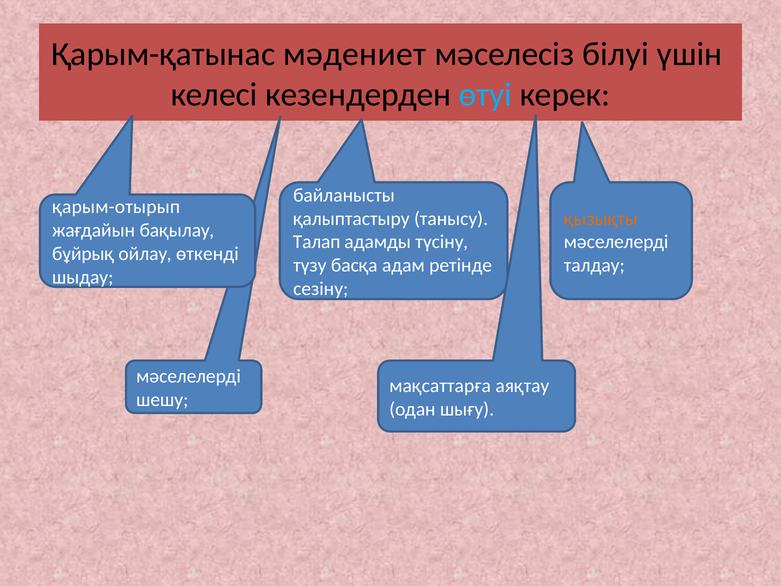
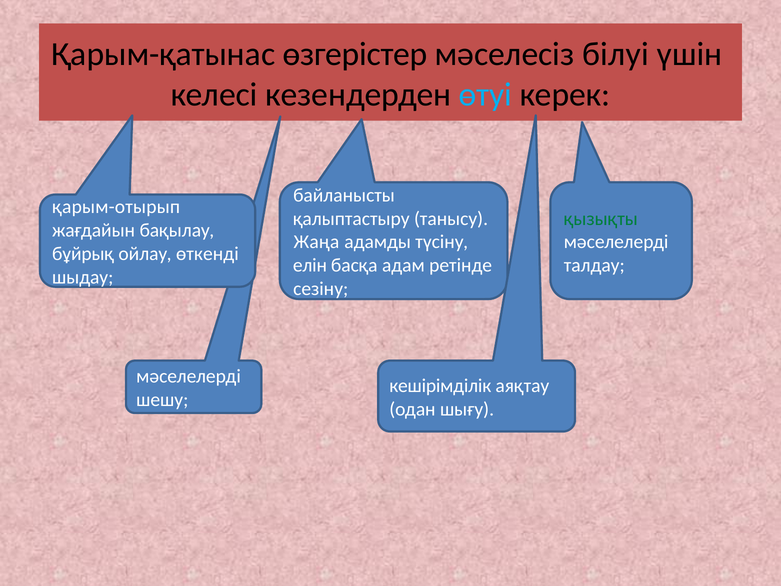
мәдениет: мәдениет -> өзгерістер
қызықты colour: orange -> green
Талап: Талап -> Жаңа
түзу: түзу -> елін
мақсаттарға: мақсаттарға -> кешірімділік
